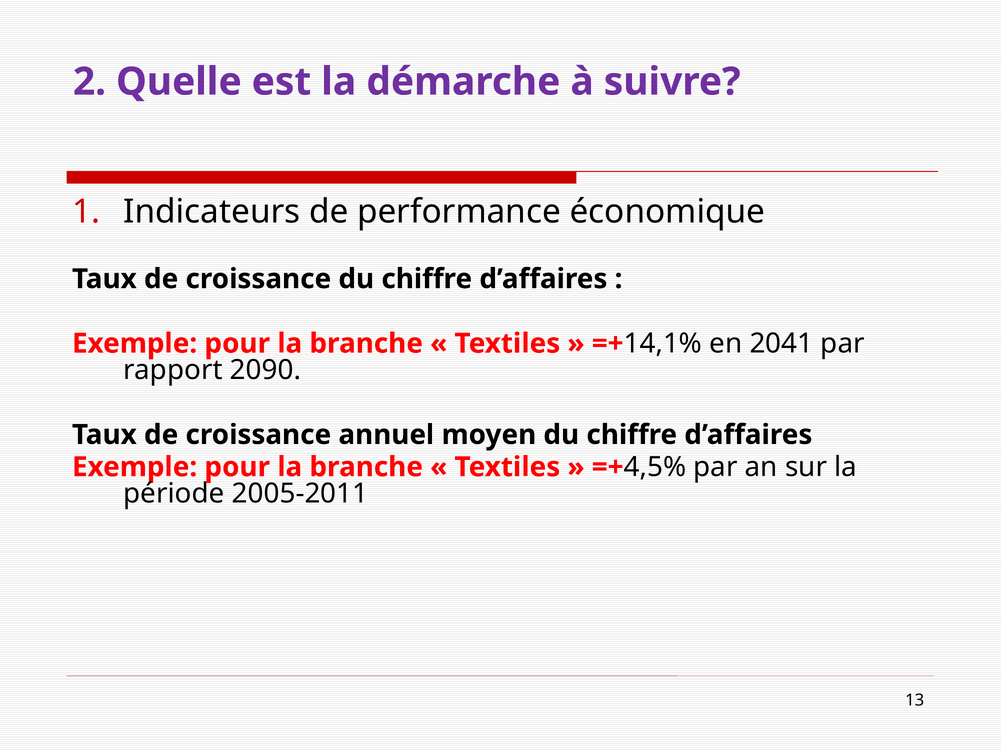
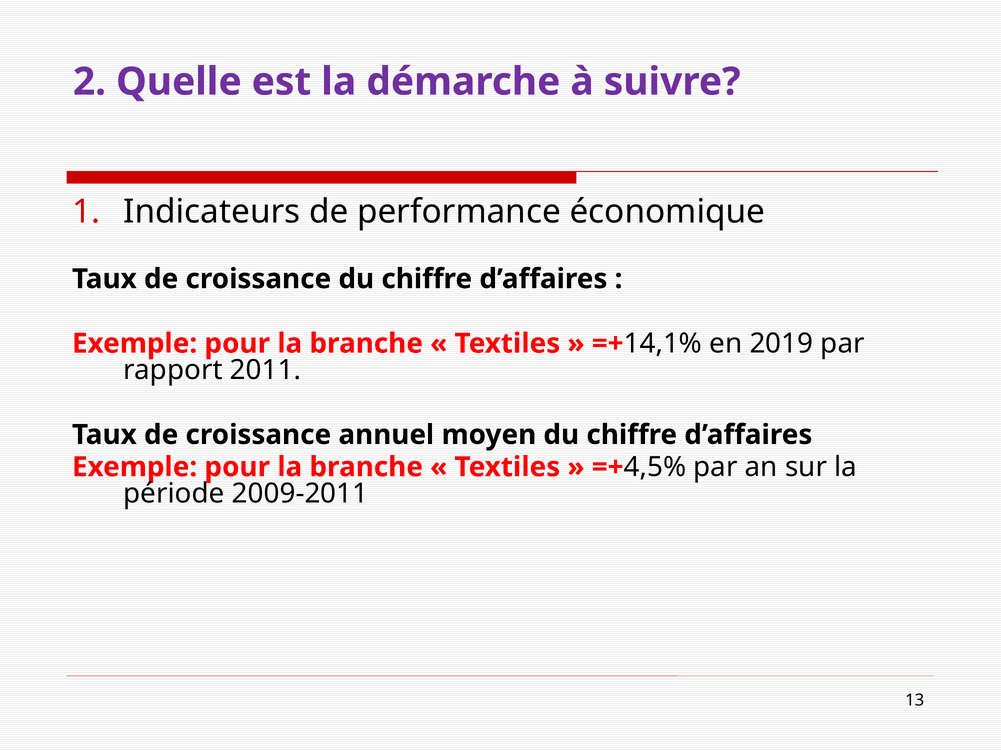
2041: 2041 -> 2019
2090: 2090 -> 2011
2005-2011: 2005-2011 -> 2009-2011
